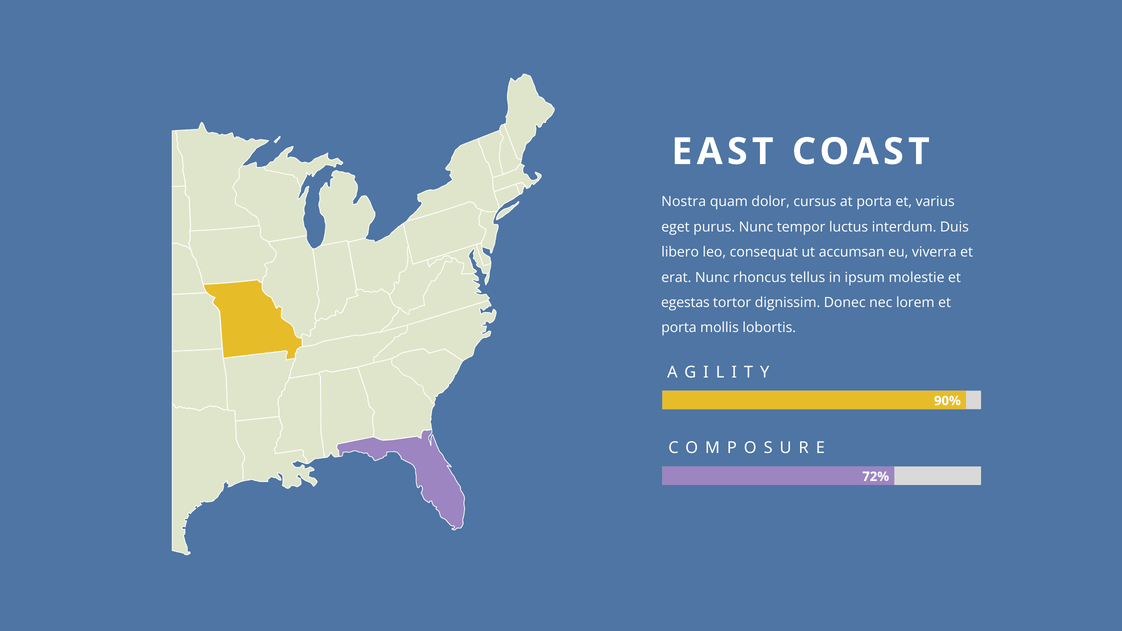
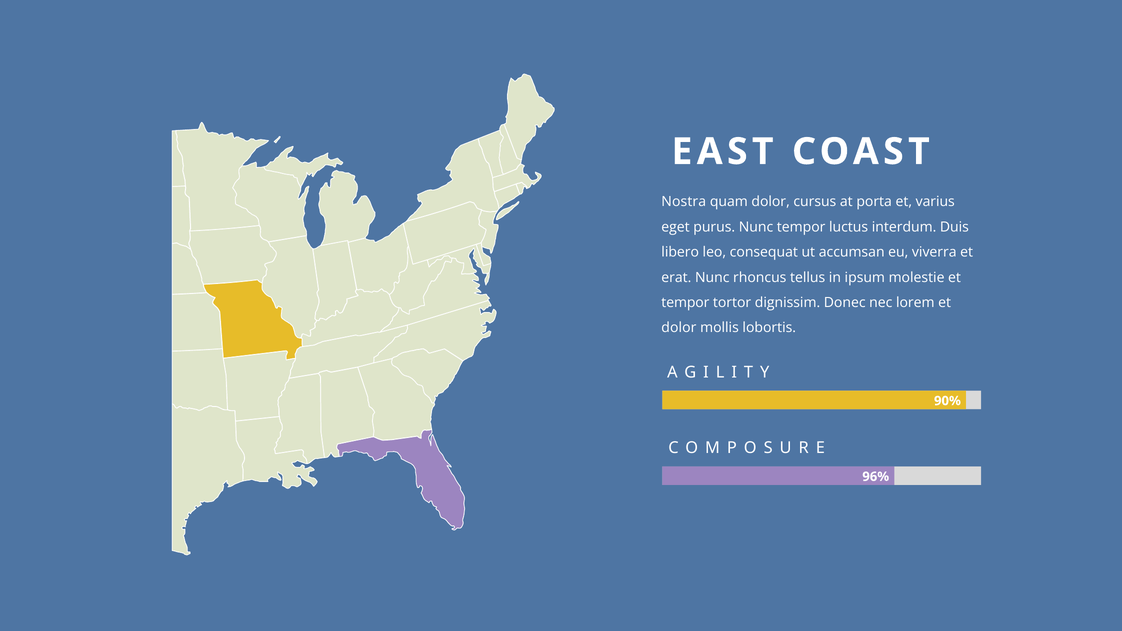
egestas at (685, 303): egestas -> tempor
porta at (679, 328): porta -> dolor
72%: 72% -> 96%
